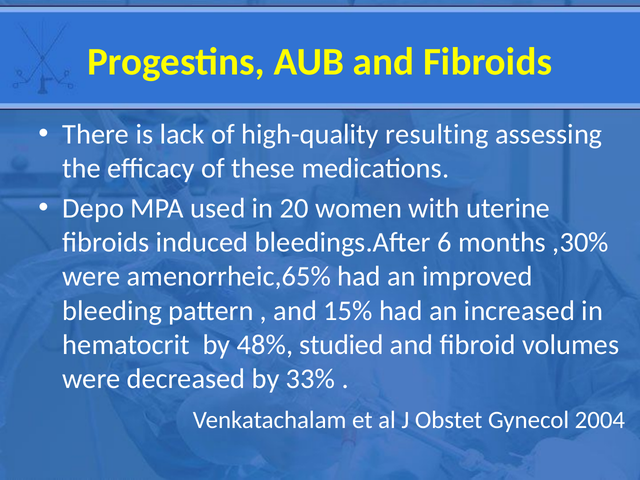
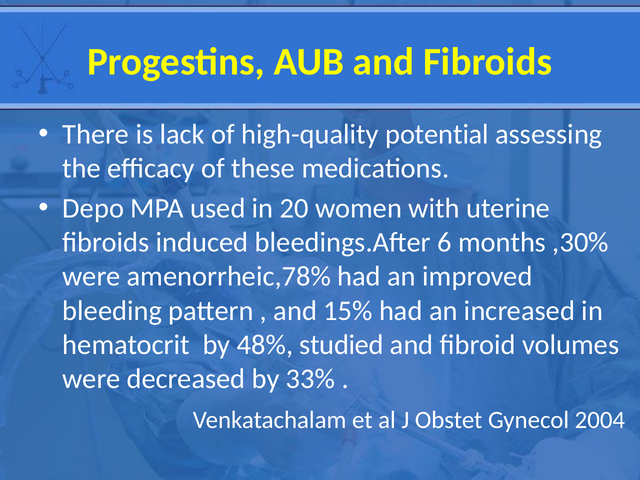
resulting: resulting -> potential
amenorrheic,65%: amenorrheic,65% -> amenorrheic,78%
